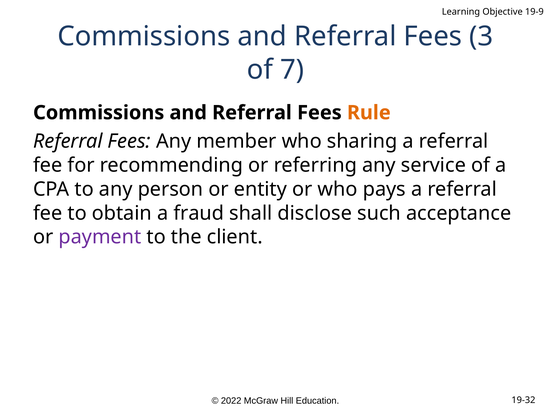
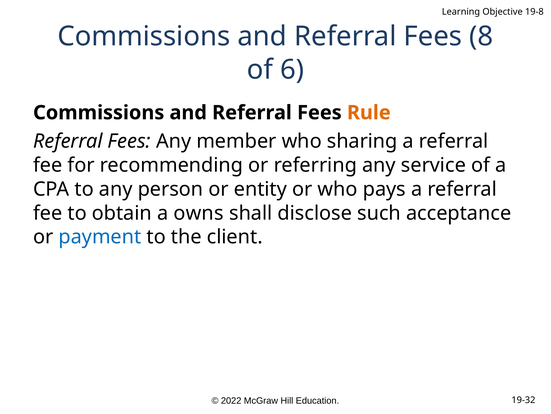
19-9: 19-9 -> 19-8
3: 3 -> 8
7: 7 -> 6
fraud: fraud -> owns
payment colour: purple -> blue
